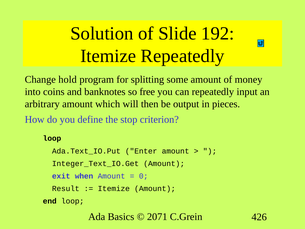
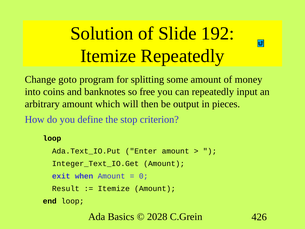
hold: hold -> goto
2071: 2071 -> 2028
